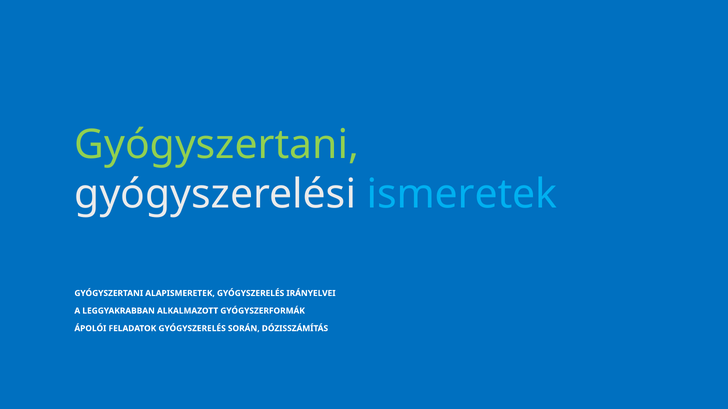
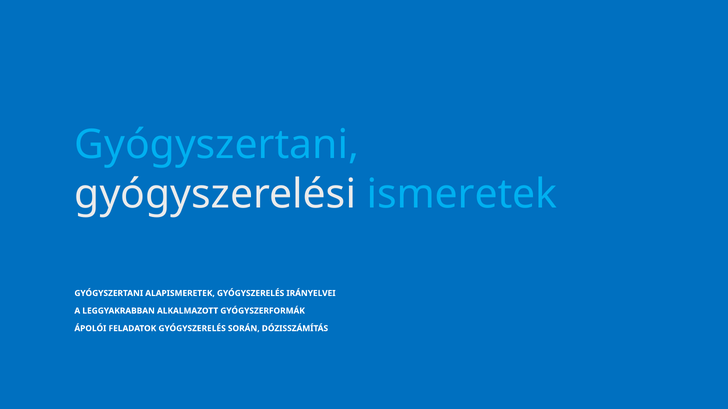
Gyógyszertani at (217, 145) colour: light green -> light blue
